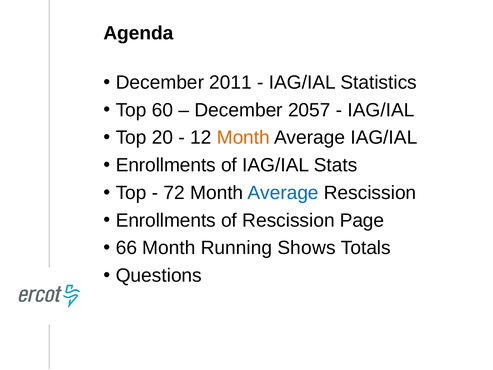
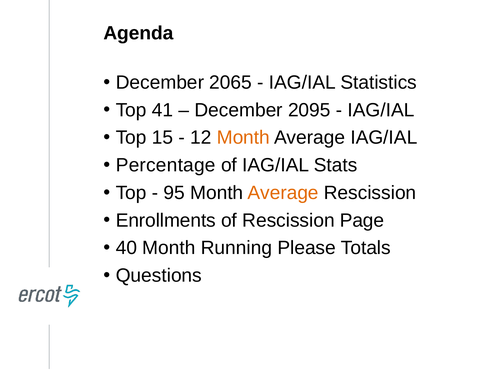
2011: 2011 -> 2065
60: 60 -> 41
2057: 2057 -> 2095
20: 20 -> 15
Enrollments at (166, 165): Enrollments -> Percentage
72: 72 -> 95
Average at (283, 193) colour: blue -> orange
66: 66 -> 40
Shows: Shows -> Please
